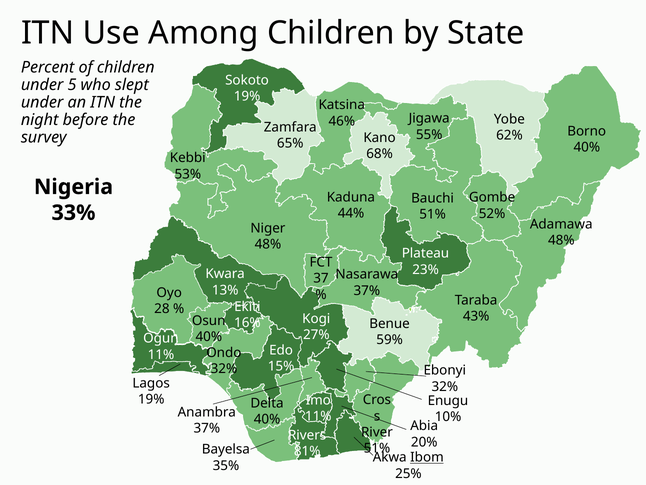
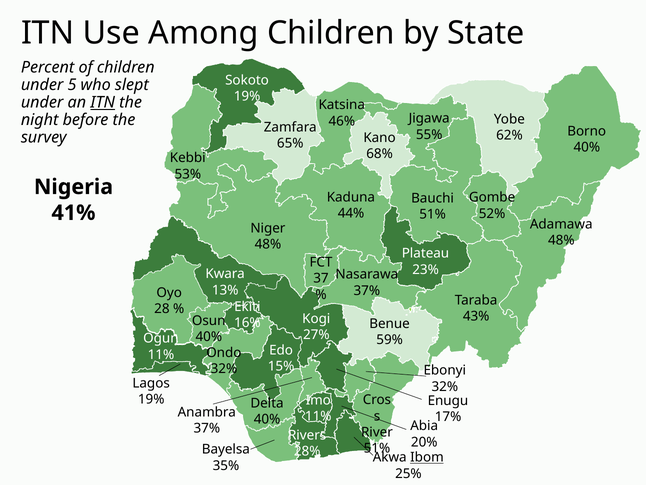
ITN at (103, 102) underline: none -> present
33%: 33% -> 41%
10%: 10% -> 17%
81%: 81% -> 28%
